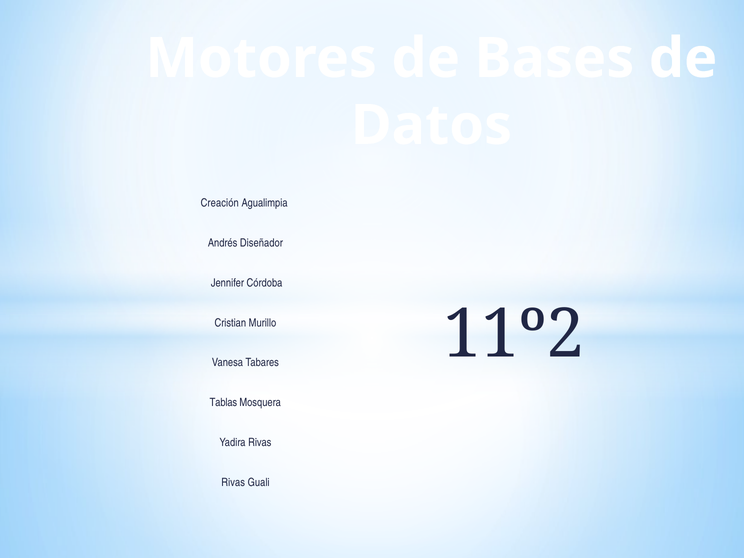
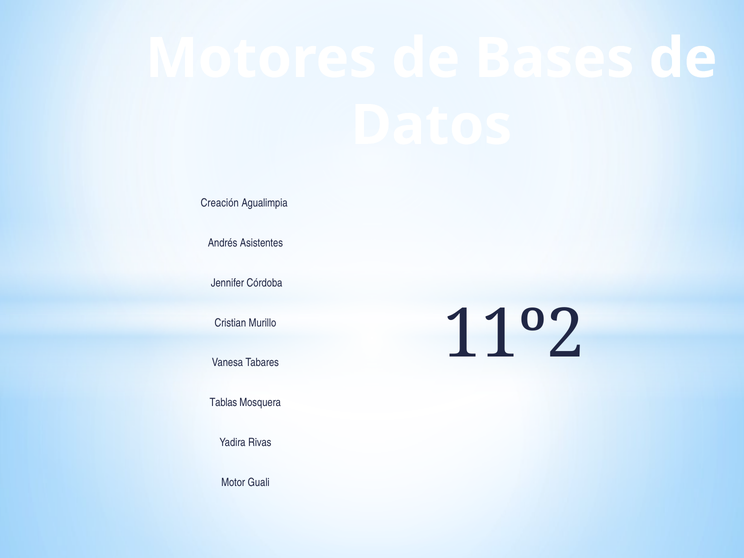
Diseñador: Diseñador -> Asistentes
Rivas at (233, 482): Rivas -> Motor
